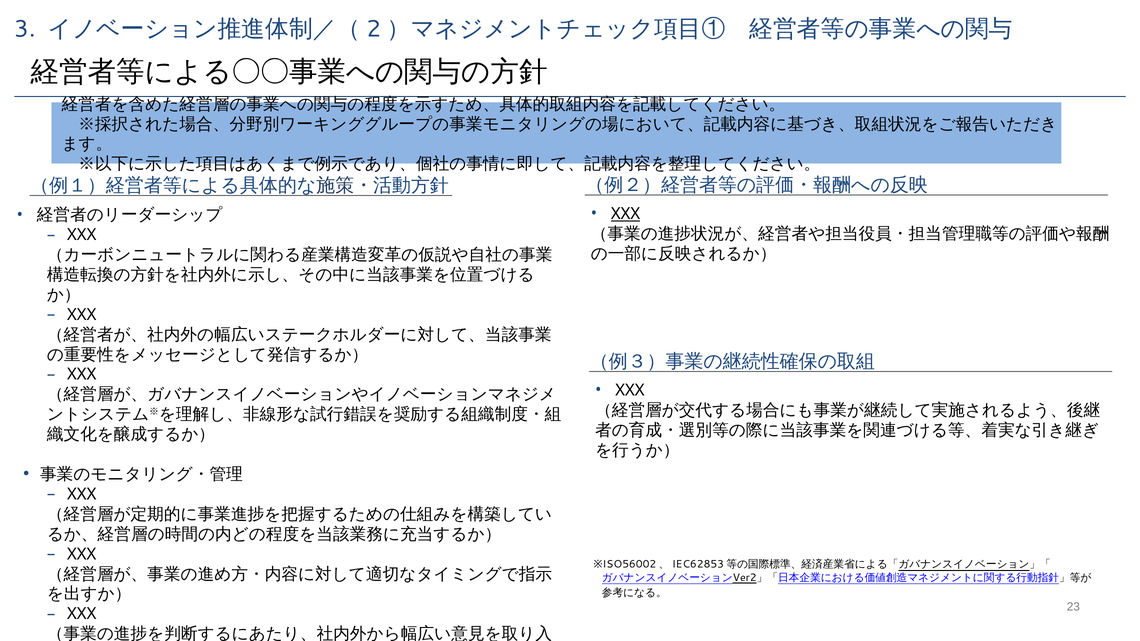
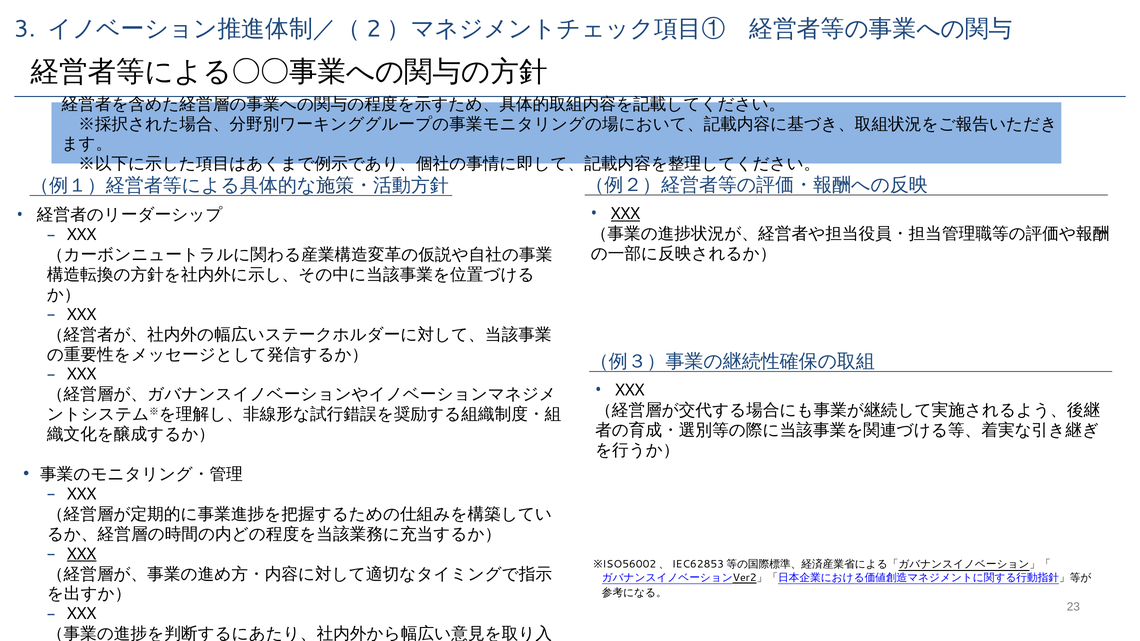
XXX at (82, 554) underline: none -> present
